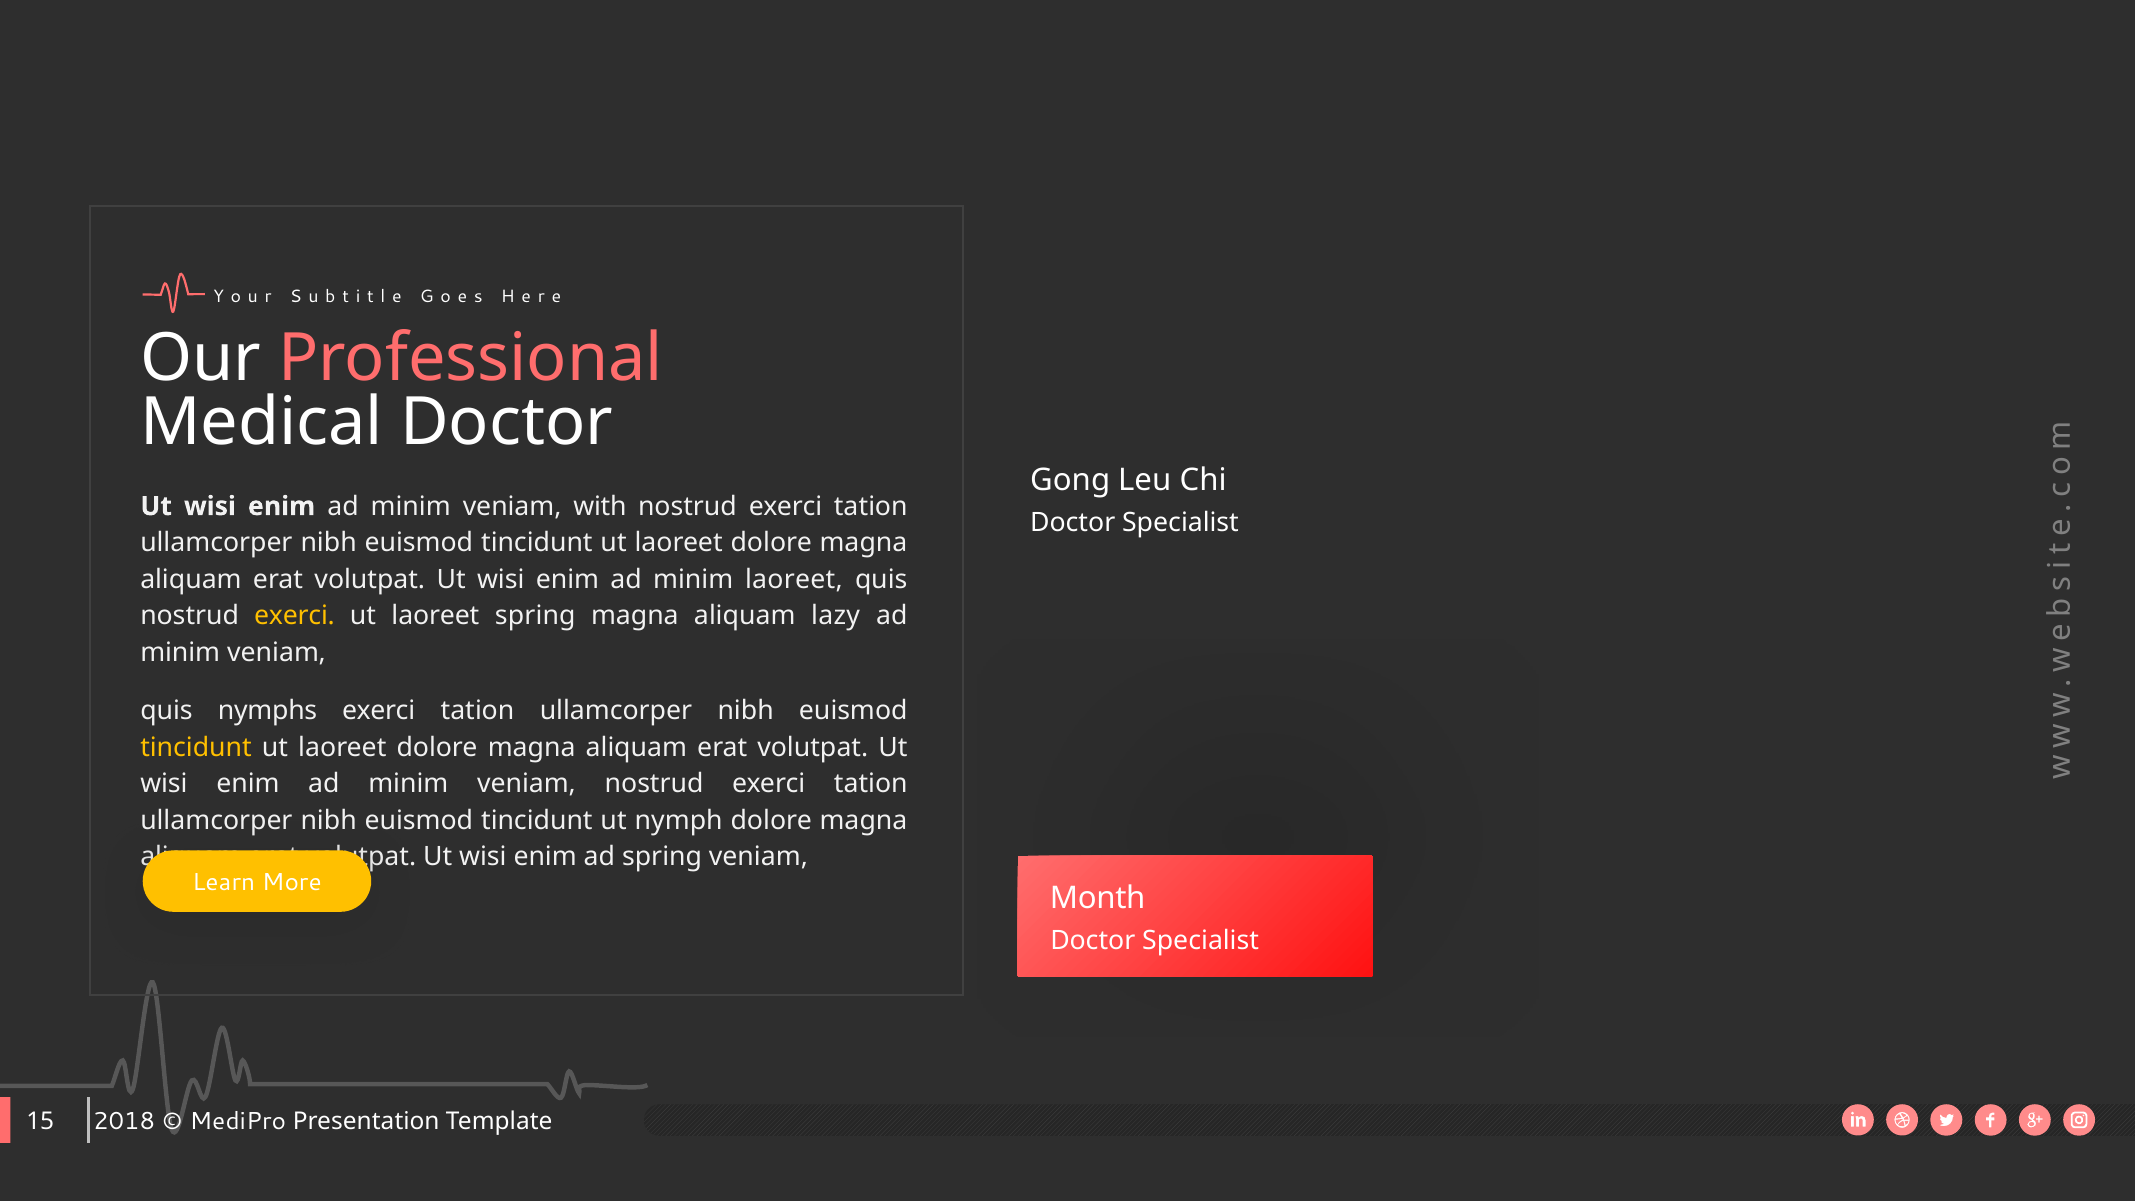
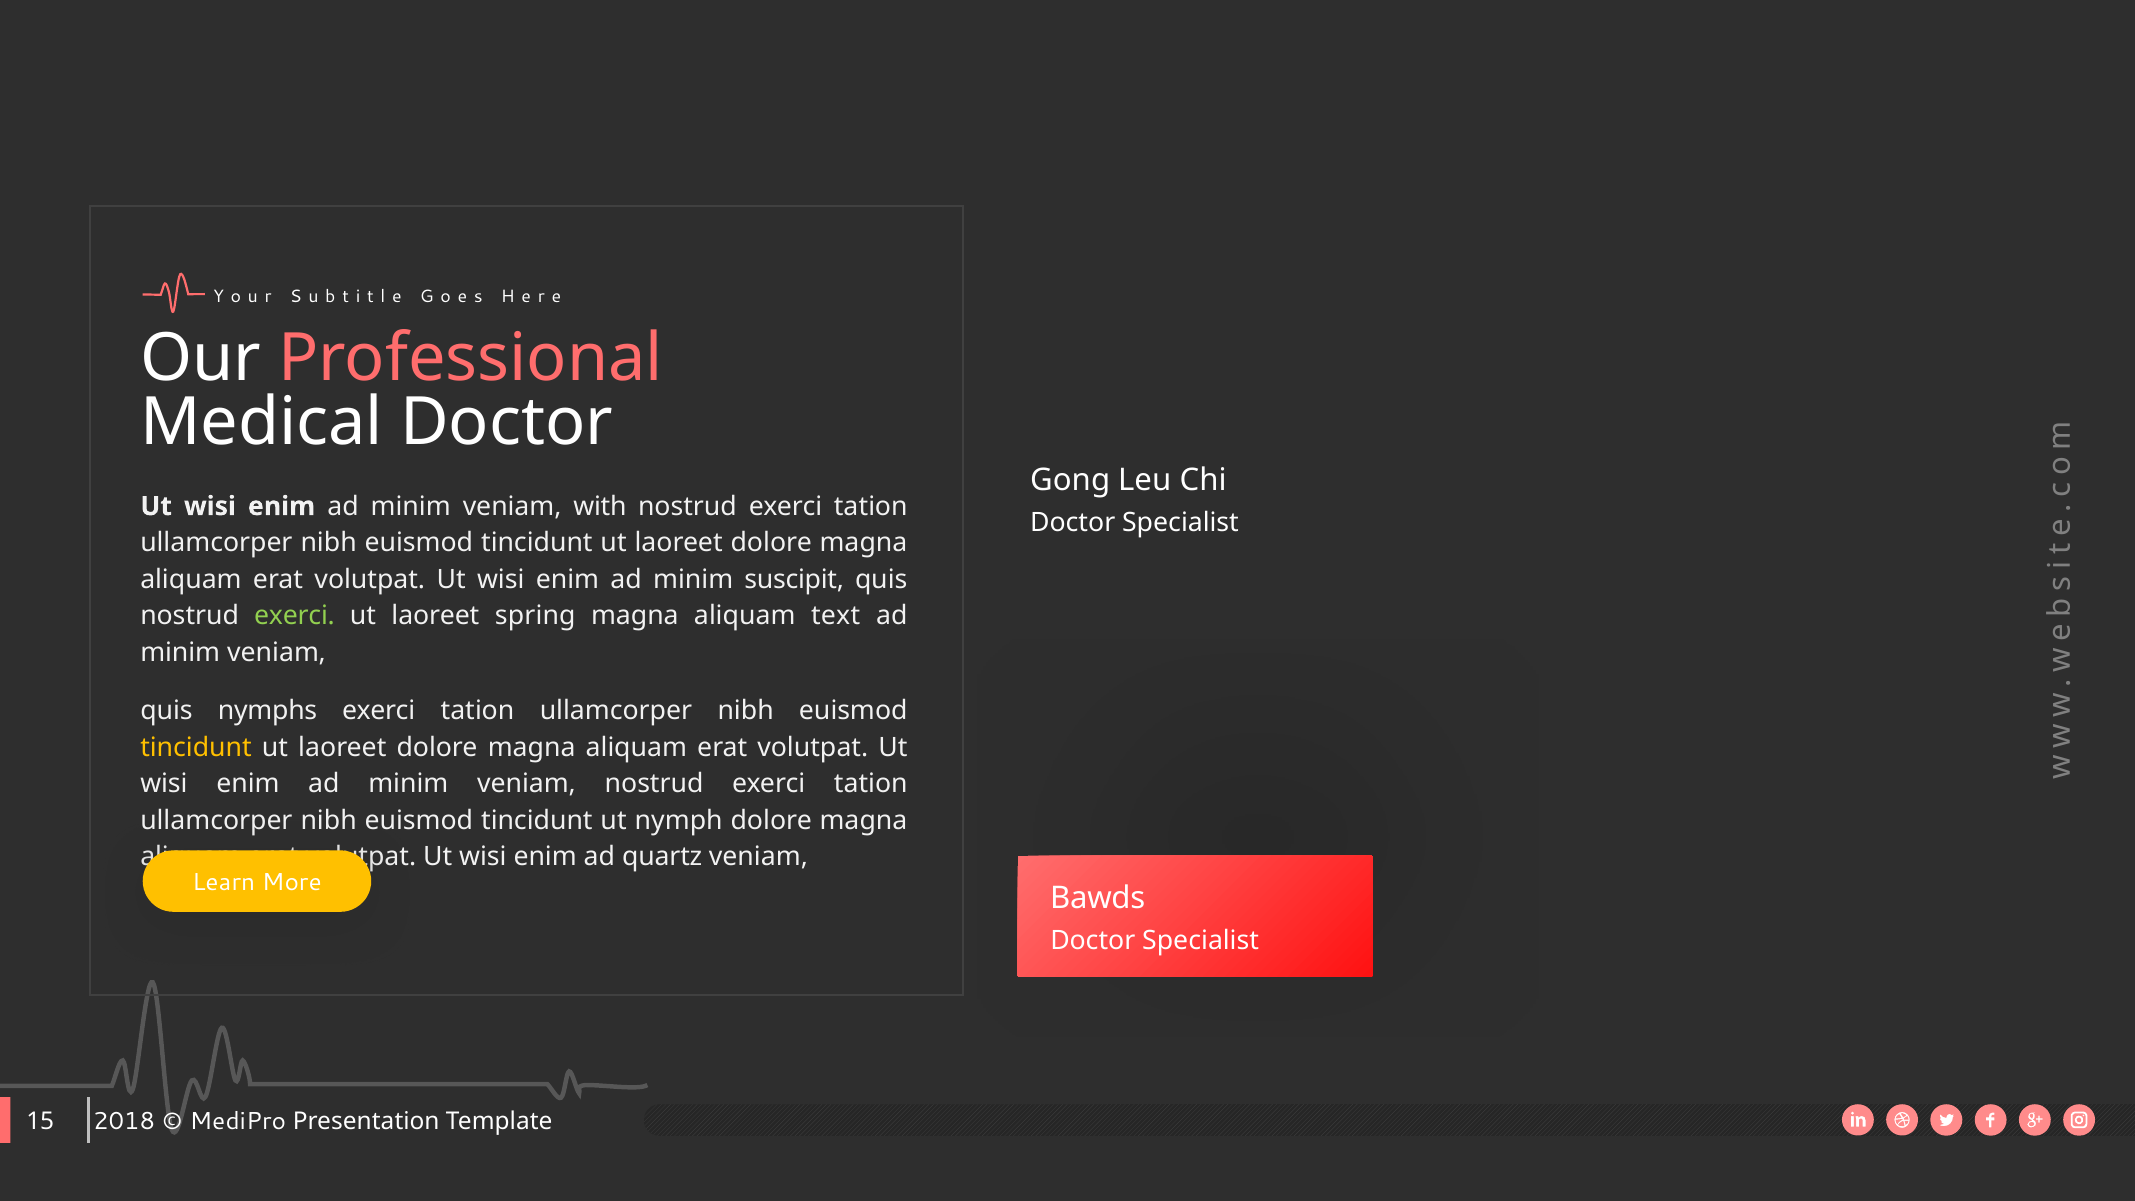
minim laoreet: laoreet -> suscipit
exerci at (294, 616) colour: yellow -> light green
lazy: lazy -> text
ad spring: spring -> quartz
Month: Month -> Bawds
